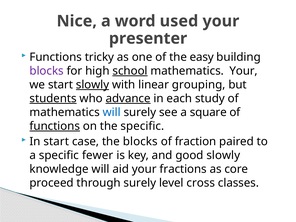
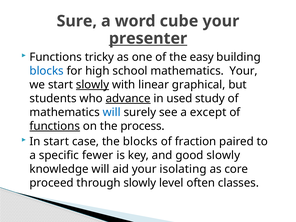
Nice: Nice -> Sure
used: used -> cube
presenter underline: none -> present
blocks at (47, 71) colour: purple -> blue
school underline: present -> none
grouping: grouping -> graphical
students underline: present -> none
each: each -> used
square: square -> except
the specific: specific -> process
fractions: fractions -> isolating
through surely: surely -> slowly
cross: cross -> often
